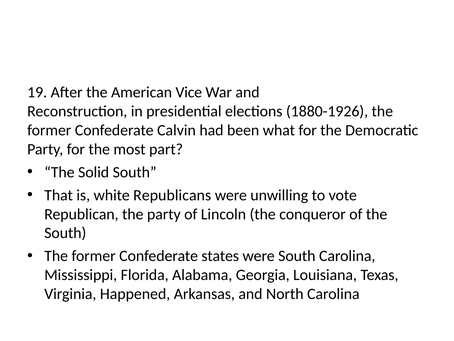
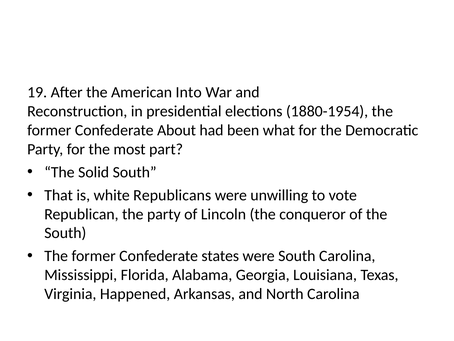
Vice: Vice -> Into
1880-1926: 1880-1926 -> 1880-1954
Calvin: Calvin -> About
